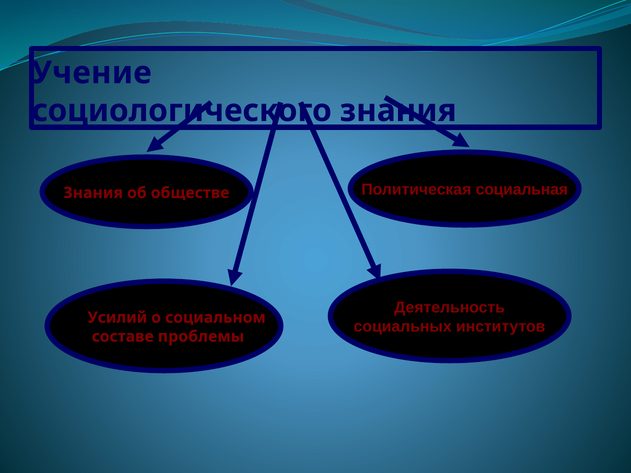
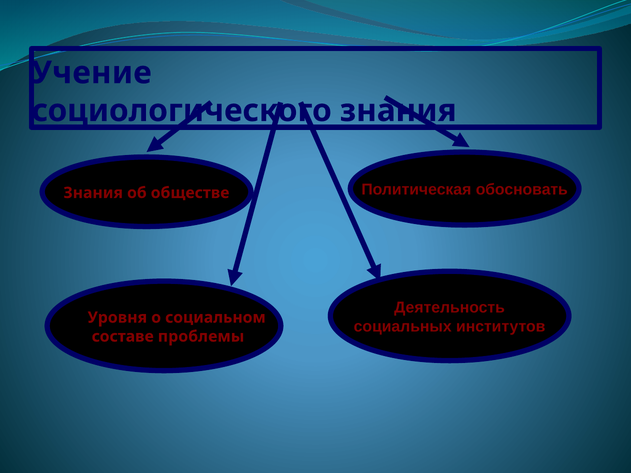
социальная: социальная -> обосновать
Усилий: Усилий -> Уровня
